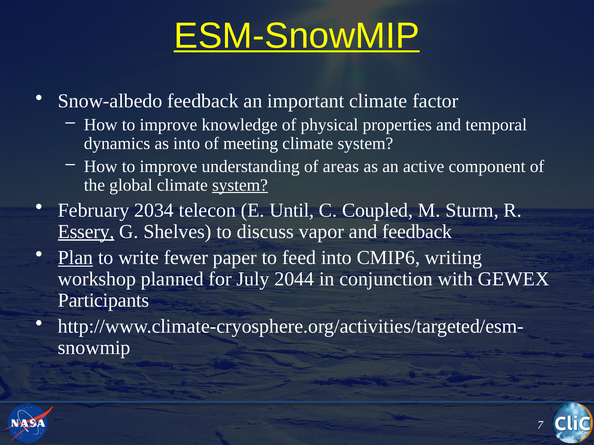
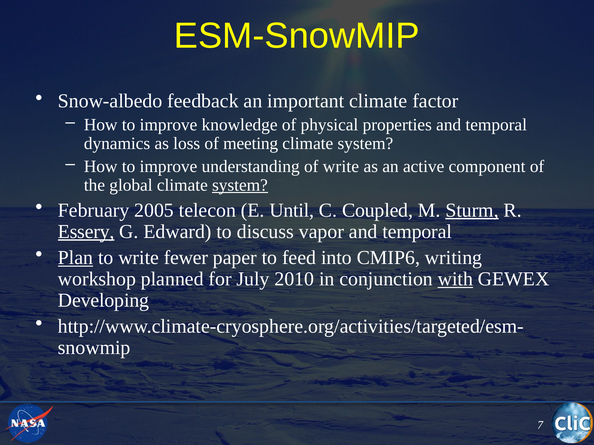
ESM-SnowMIP underline: present -> none
as into: into -> loss
of areas: areas -> write
2034: 2034 -> 2005
Sturm underline: none -> present
Shelves: Shelves -> Edward
feedback at (417, 232): feedback -> temporal
2044: 2044 -> 2010
with underline: none -> present
Participants: Participants -> Developing
